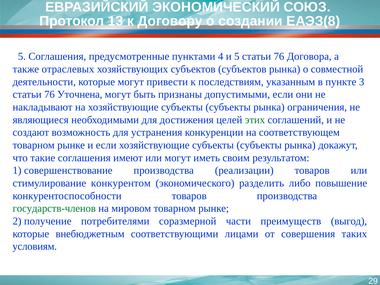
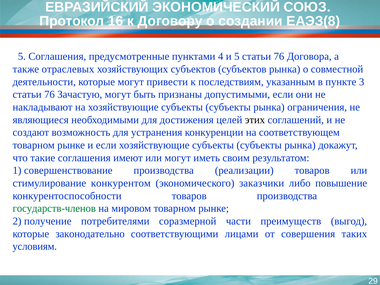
13: 13 -> 16
Уточнена: Уточнена -> Зачастую
этих colour: green -> black
разделить: разделить -> заказчики
внебюджетным: внебюджетным -> законодательно
